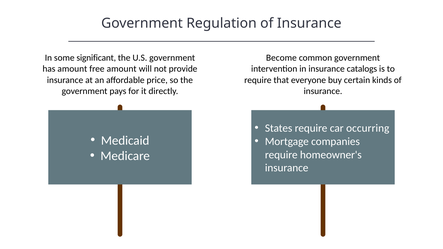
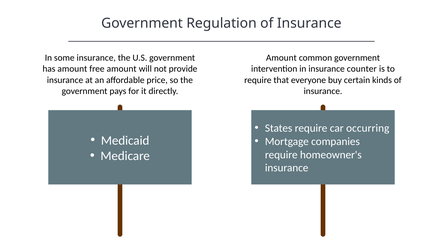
some significant: significant -> insurance
Become at (281, 58): Become -> Amount
catalogs: catalogs -> counter
